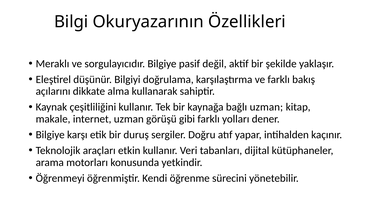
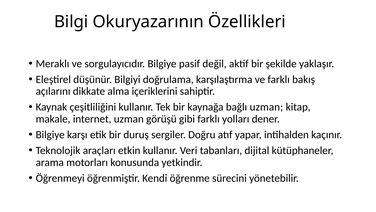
kullanarak: kullanarak -> içeriklerini
